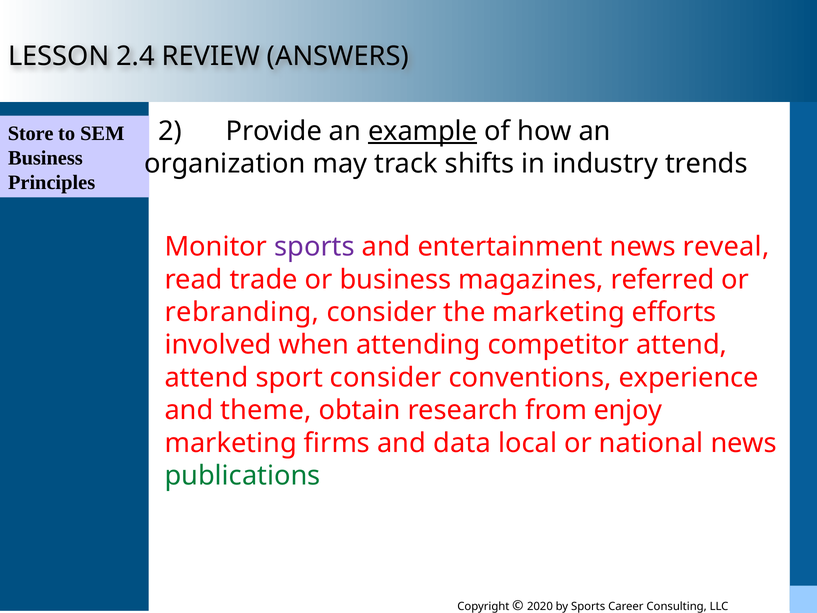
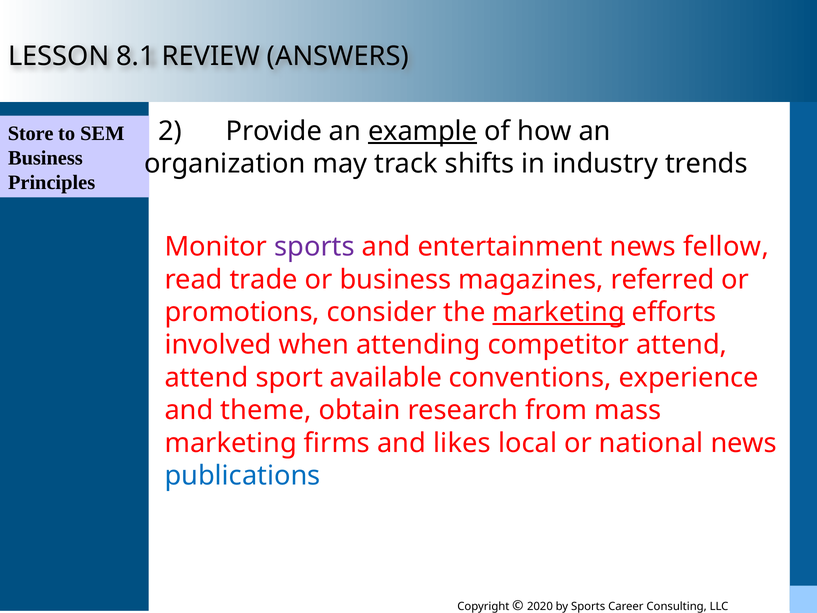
2.4: 2.4 -> 8.1
reveal: reveal -> fellow
rebranding: rebranding -> promotions
marketing at (559, 312) underline: none -> present
sport consider: consider -> available
enjoy: enjoy -> mass
data: data -> likes
publications colour: green -> blue
